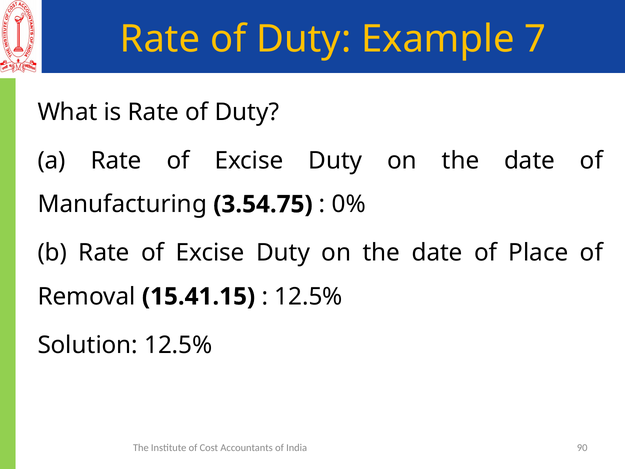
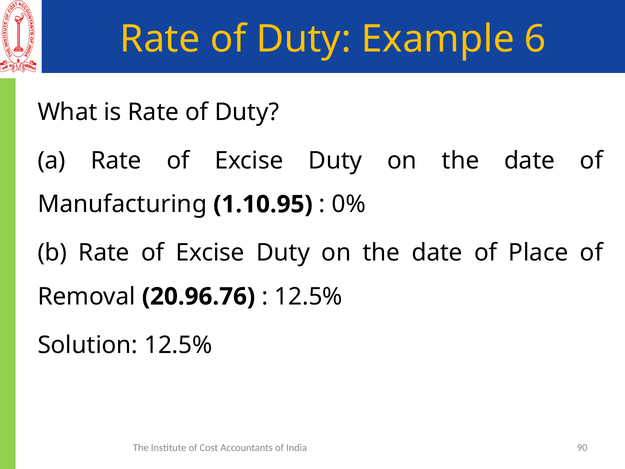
7: 7 -> 6
3.54.75: 3.54.75 -> 1.10.95
15.41.15: 15.41.15 -> 20.96.76
